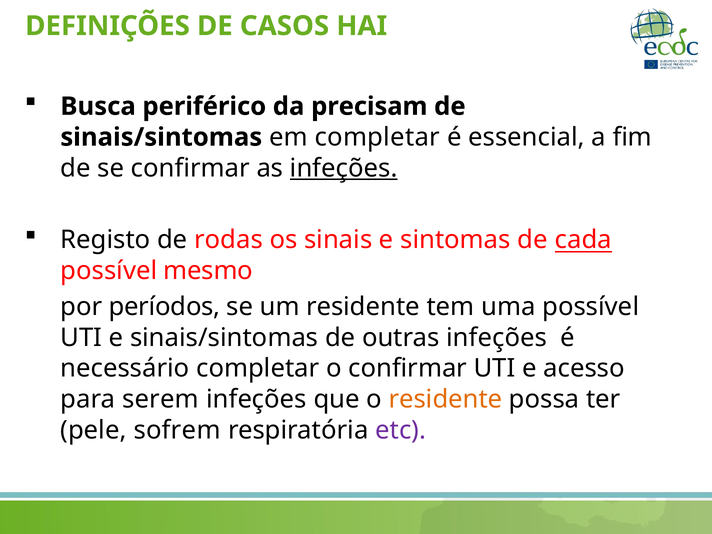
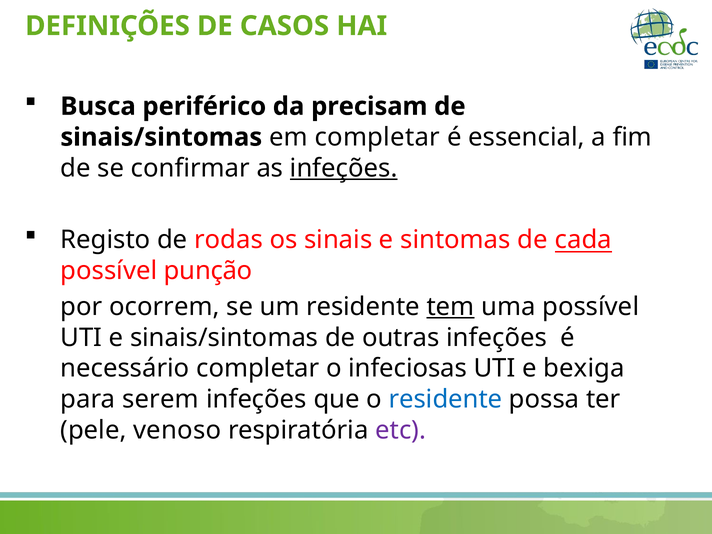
mesmo: mesmo -> punção
períodos: períodos -> ocorrem
tem underline: none -> present
o confirmar: confirmar -> infeciosas
acesso: acesso -> bexiga
residente at (445, 399) colour: orange -> blue
sofrem: sofrem -> venoso
